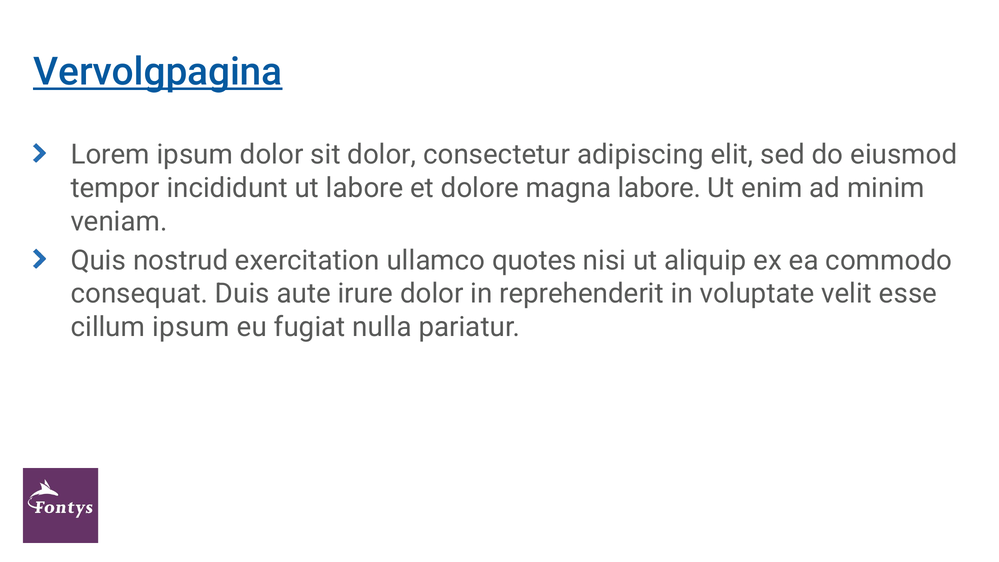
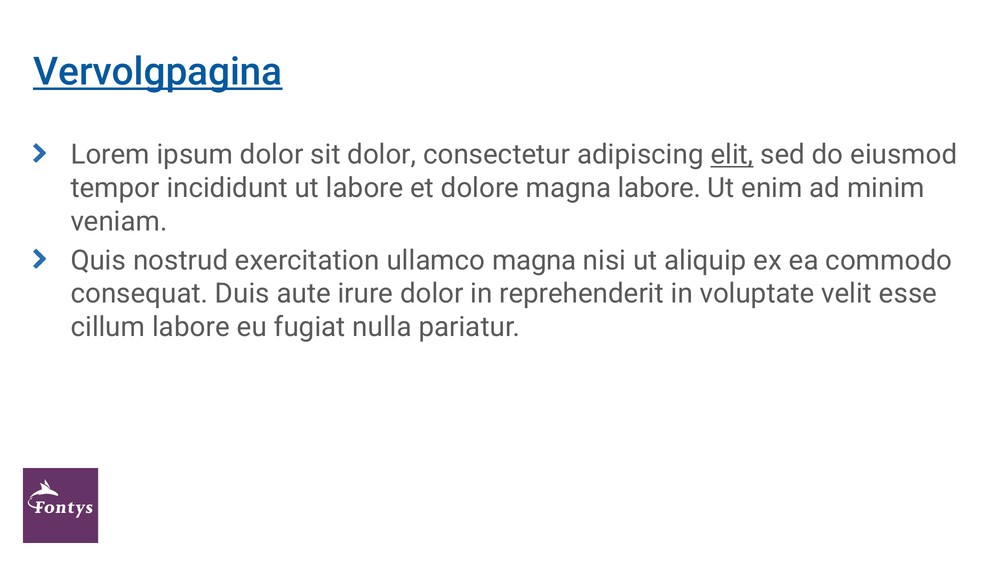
elit underline: none -> present
ullamco quotes: quotes -> magna
cillum ipsum: ipsum -> labore
